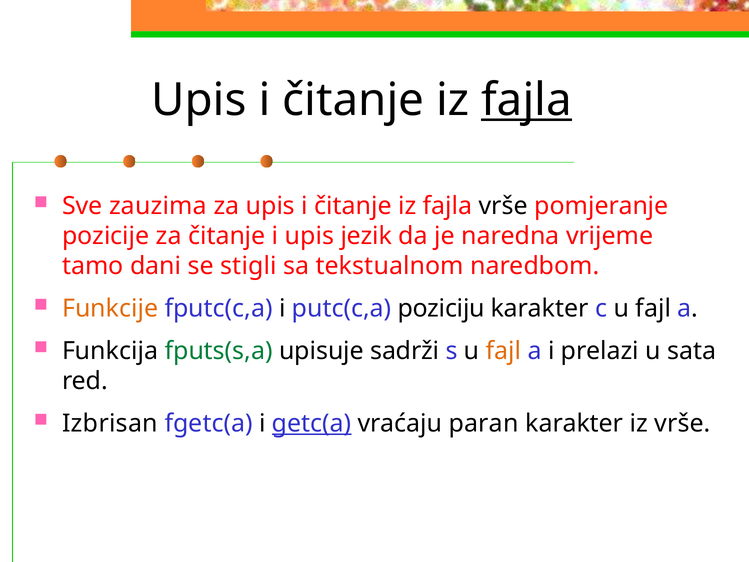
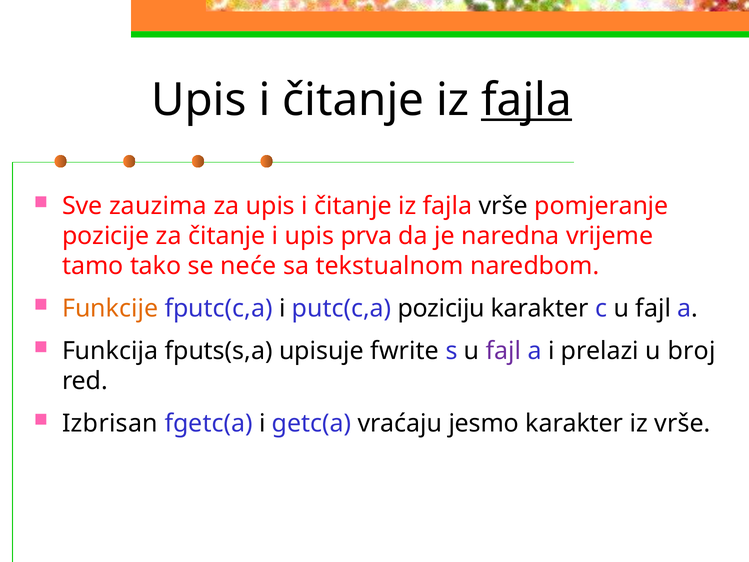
jezik: jezik -> prva
dani: dani -> tako
stigli: stigli -> neće
fputs(s,a colour: green -> black
sadrži: sadrži -> fwrite
fajl at (503, 351) colour: orange -> purple
sata: sata -> broj
getc(a underline: present -> none
paran: paran -> jesmo
